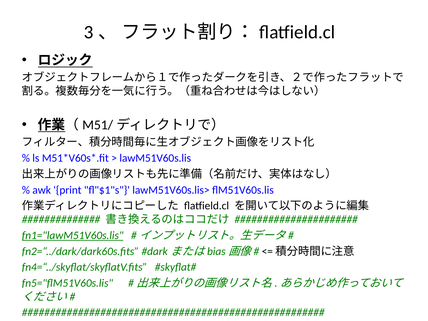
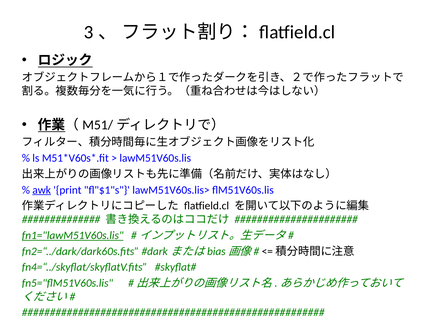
awk underline: none -> present
